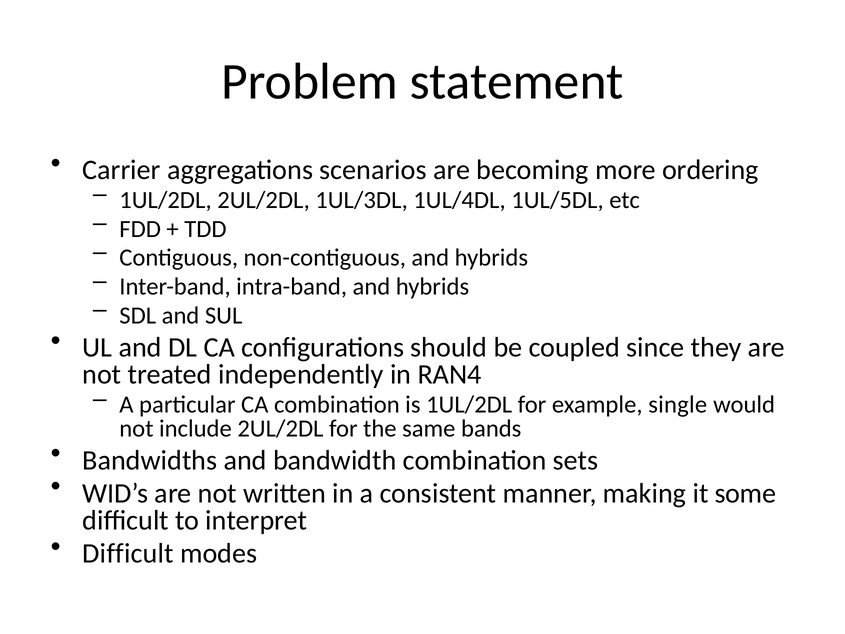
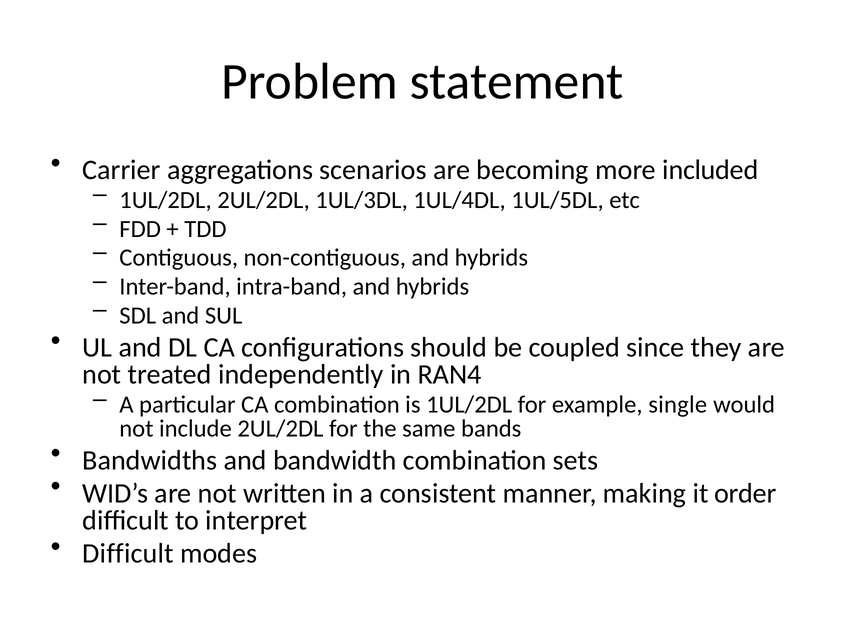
ordering: ordering -> included
some: some -> order
